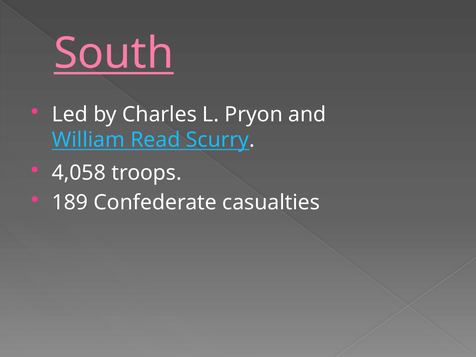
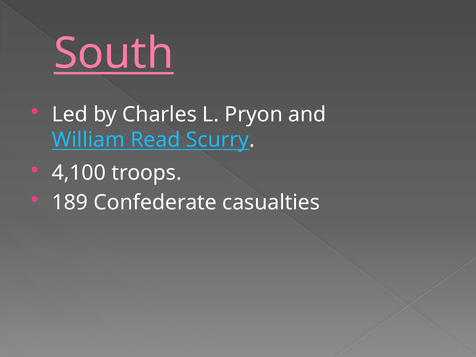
4,058: 4,058 -> 4,100
